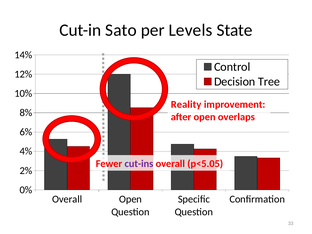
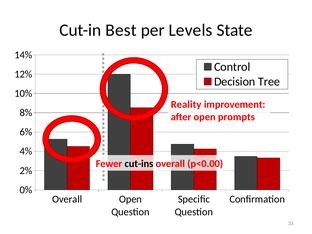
Sato: Sato -> Best
overlaps: overlaps -> prompts
cut-ins colour: purple -> black
p<5.05: p<5.05 -> p<0.00
